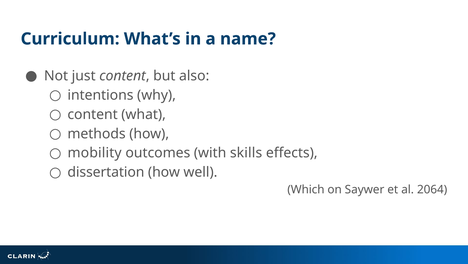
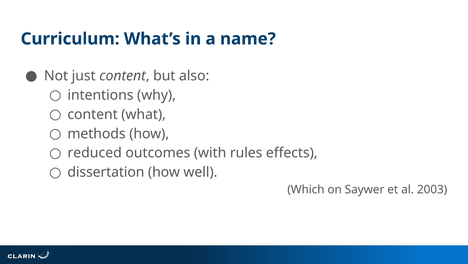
mobility: mobility -> reduced
skills: skills -> rules
2064: 2064 -> 2003
